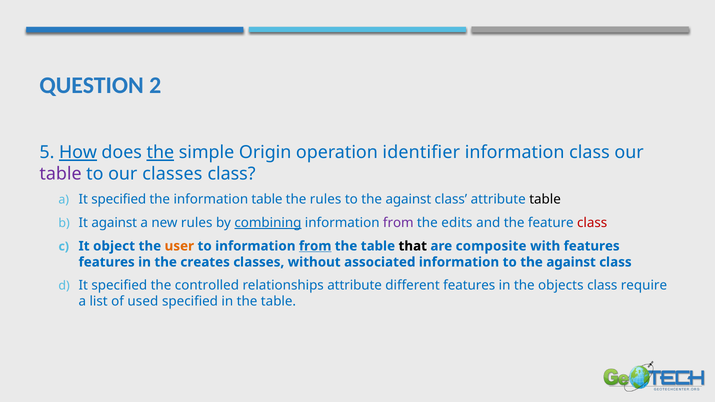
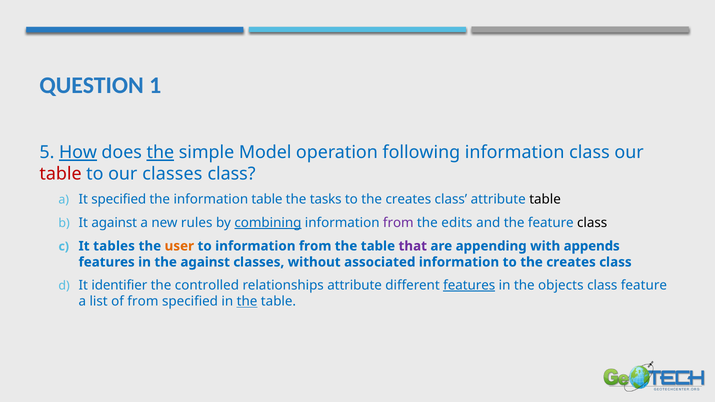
2: 2 -> 1
Origin: Origin -> Model
identifier: identifier -> following
table at (61, 174) colour: purple -> red
the rules: rules -> tasks
against at (408, 200): against -> creates
class at (592, 223) colour: red -> black
object: object -> tables
from at (315, 246) underline: present -> none
that colour: black -> purple
composite: composite -> appending
with features: features -> appends
the creates: creates -> against
information to the against: against -> creates
specified at (119, 285): specified -> identifier
features at (469, 285) underline: none -> present
class require: require -> feature
of used: used -> from
the at (247, 302) underline: none -> present
